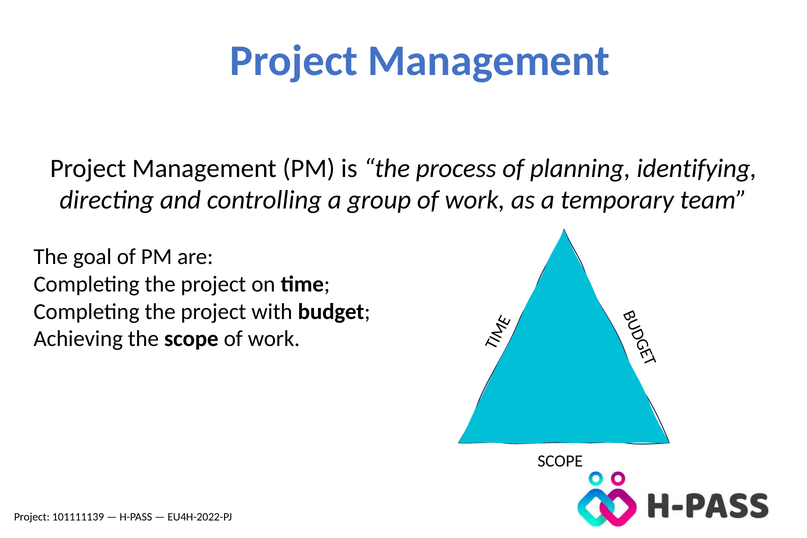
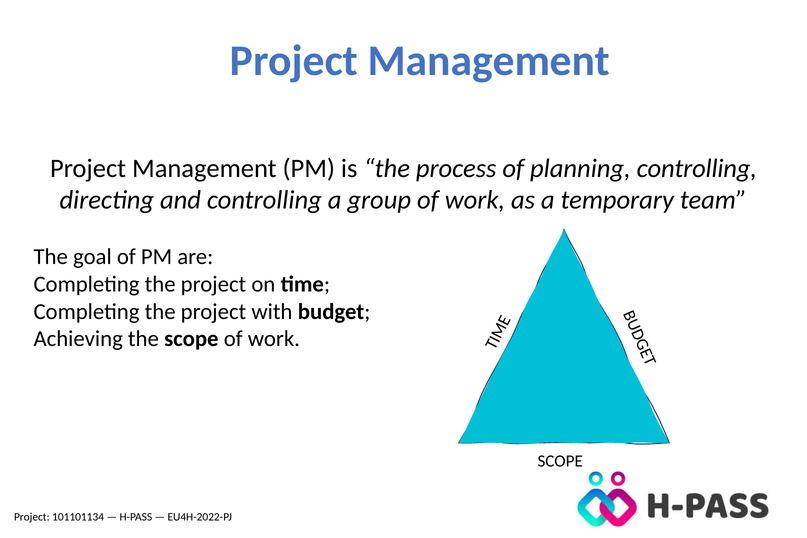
planning identifying: identifying -> controlling
101111139: 101111139 -> 101101134
